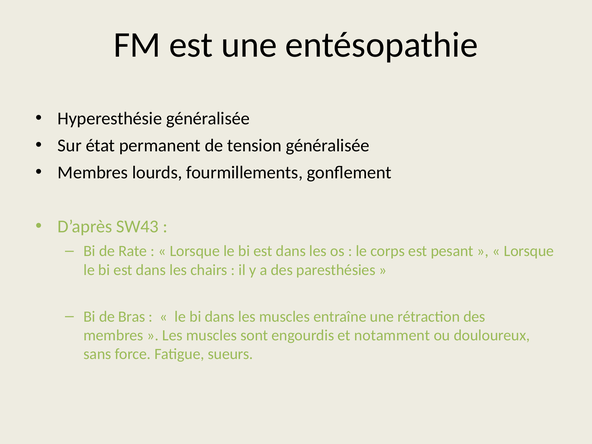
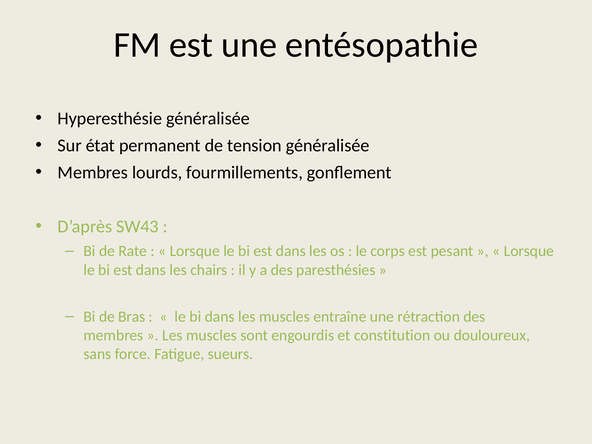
notamment: notamment -> constitution
